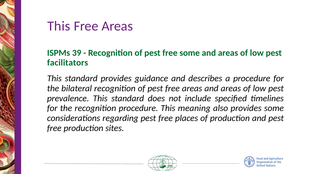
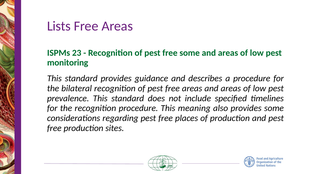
This at (59, 26): This -> Lists
39: 39 -> 23
facilitators: facilitators -> monitoring
